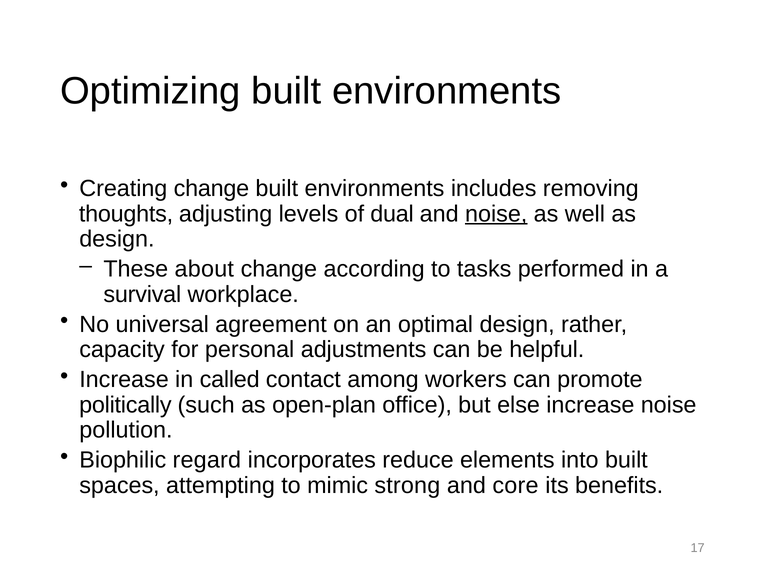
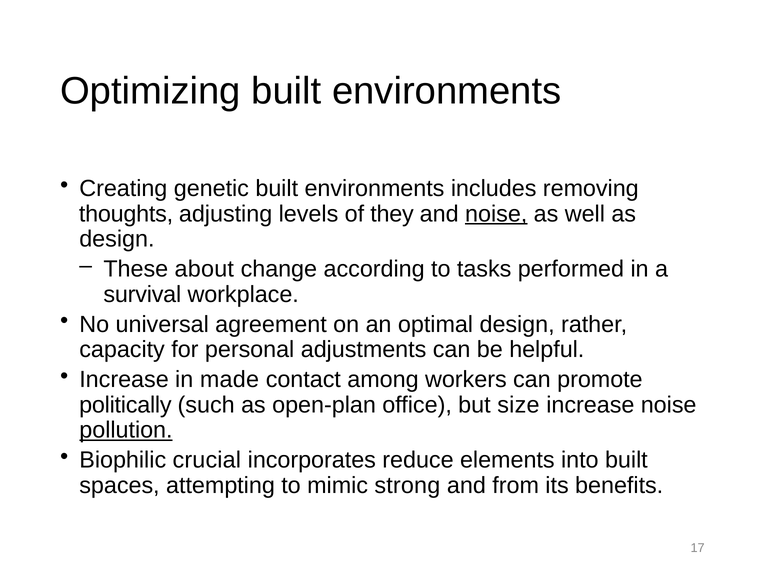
Creating change: change -> genetic
dual: dual -> they
called: called -> made
else: else -> size
pollution underline: none -> present
regard: regard -> crucial
core: core -> from
